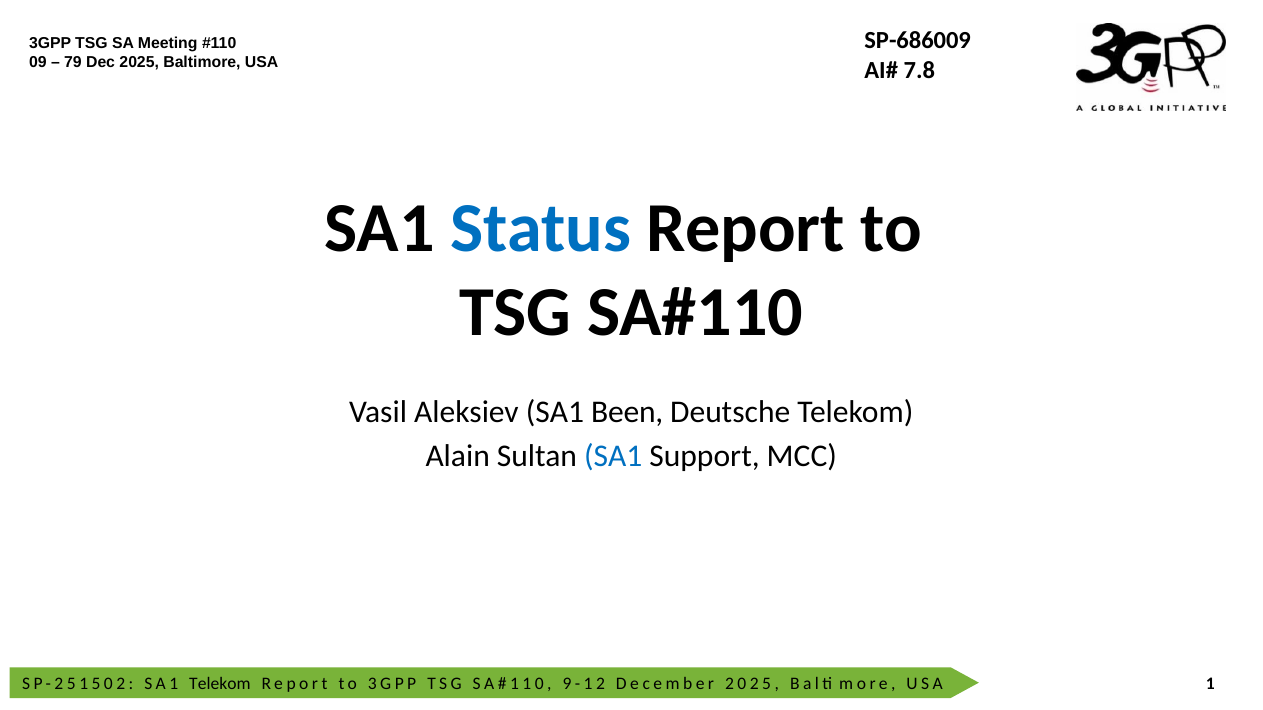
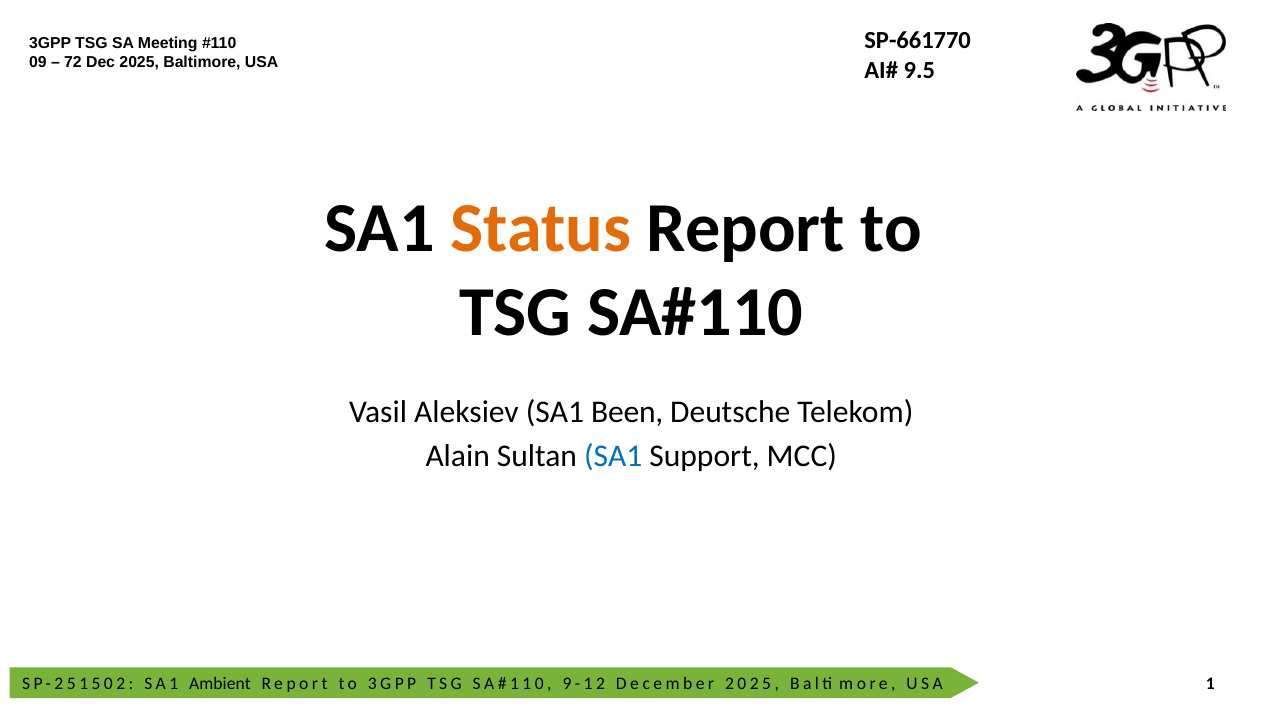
SP-686009: SP-686009 -> SP-661770
79: 79 -> 72
7.8: 7.8 -> 9.5
Status colour: blue -> orange
SA1 Telekom: Telekom -> Ambient
